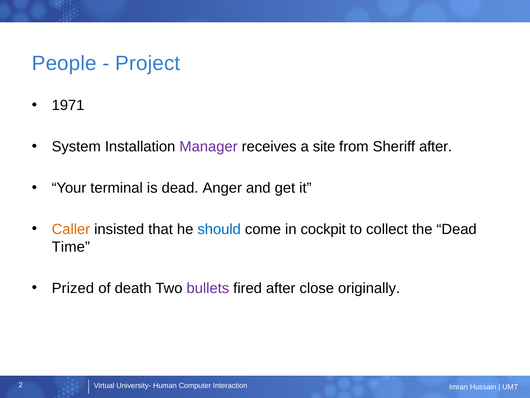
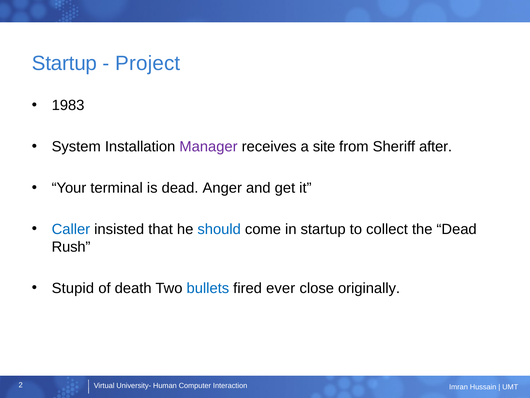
People at (64, 63): People -> Startup
1971: 1971 -> 1983
Caller colour: orange -> blue
in cockpit: cockpit -> startup
Time: Time -> Rush
Prized: Prized -> Stupid
bullets colour: purple -> blue
fired after: after -> ever
